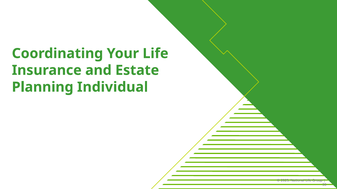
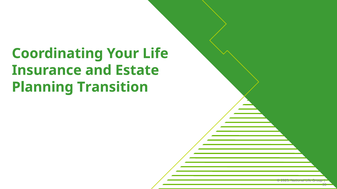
Individual: Individual -> Transition
